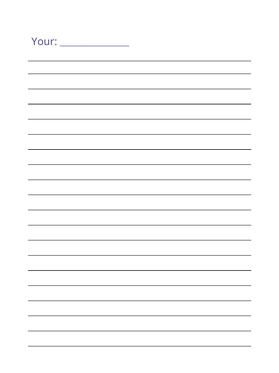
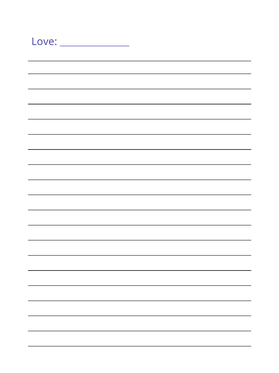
Your: Your -> Love
